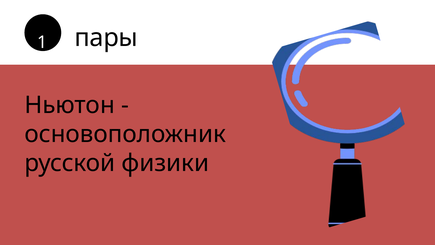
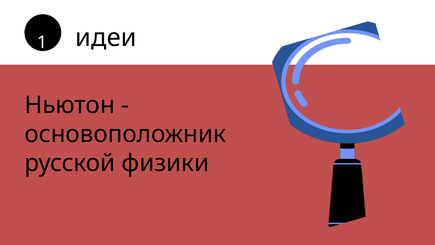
пары: пары -> идеи
